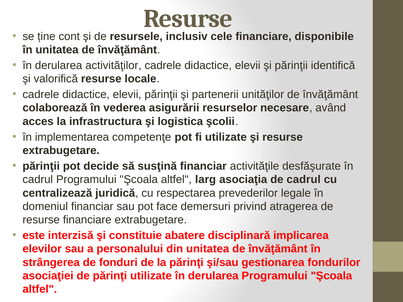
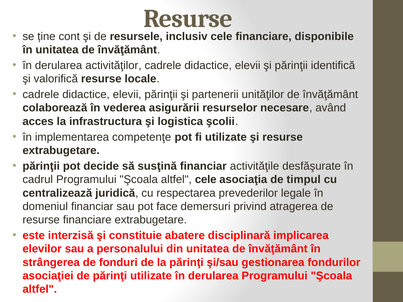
altfel larg: larg -> cele
de cadrul: cadrul -> timpul
